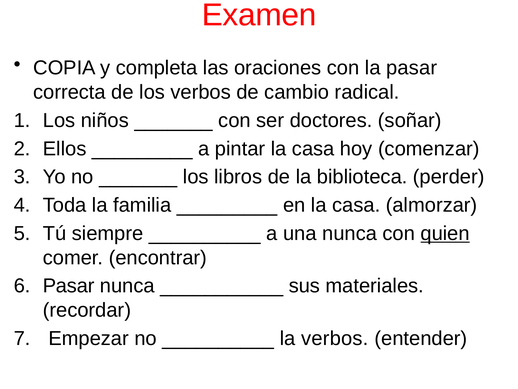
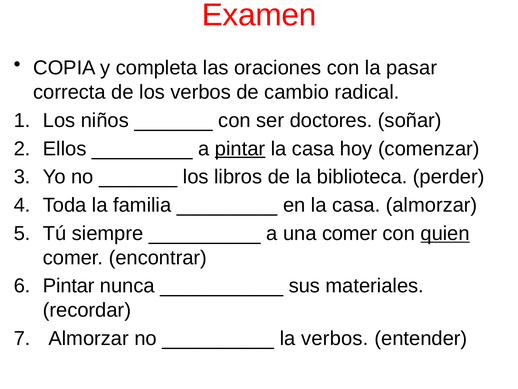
pintar at (240, 148) underline: none -> present
una nunca: nunca -> comer
Pasar at (69, 286): Pasar -> Pintar
Empezar at (89, 338): Empezar -> Almorzar
